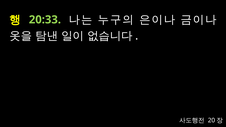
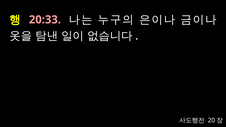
20:33 colour: light green -> pink
